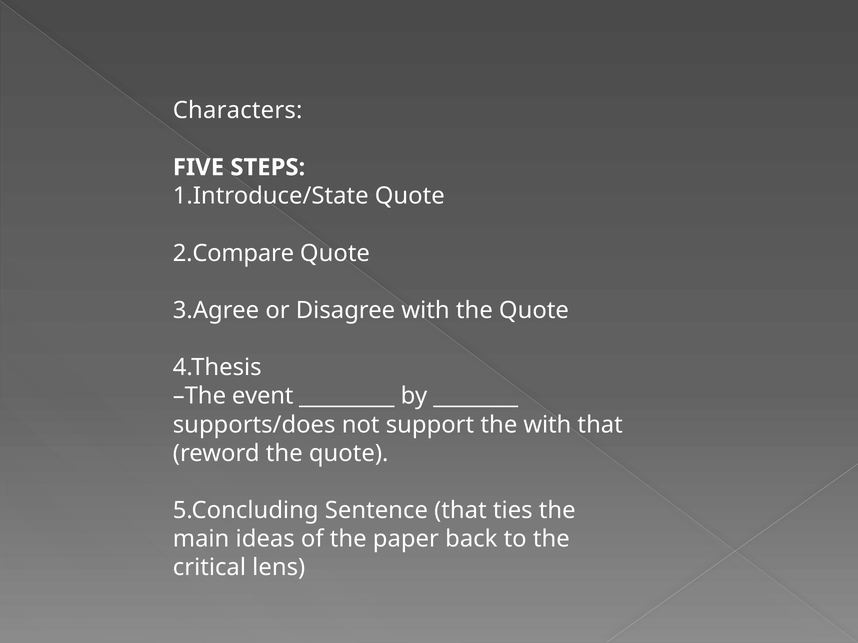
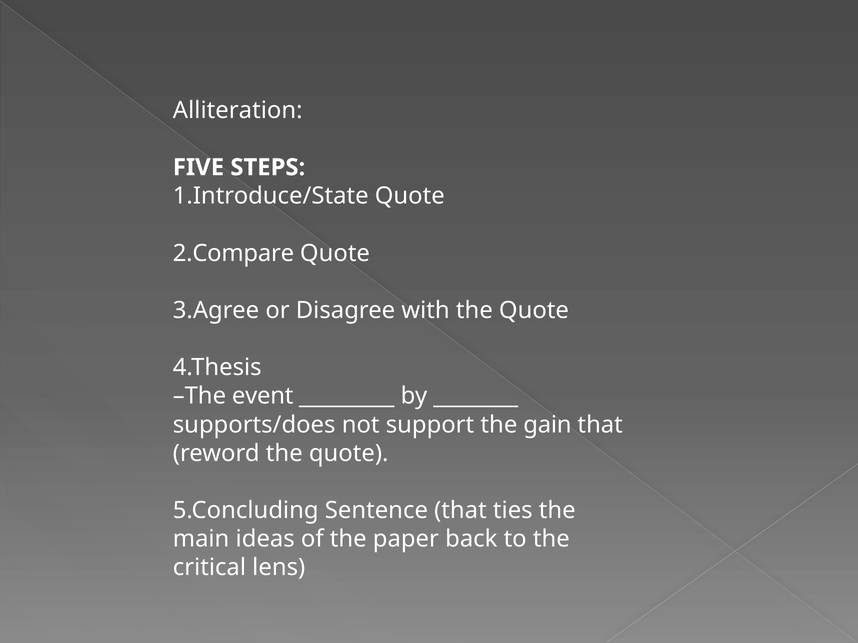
Characters: Characters -> Alliteration
the with: with -> gain
